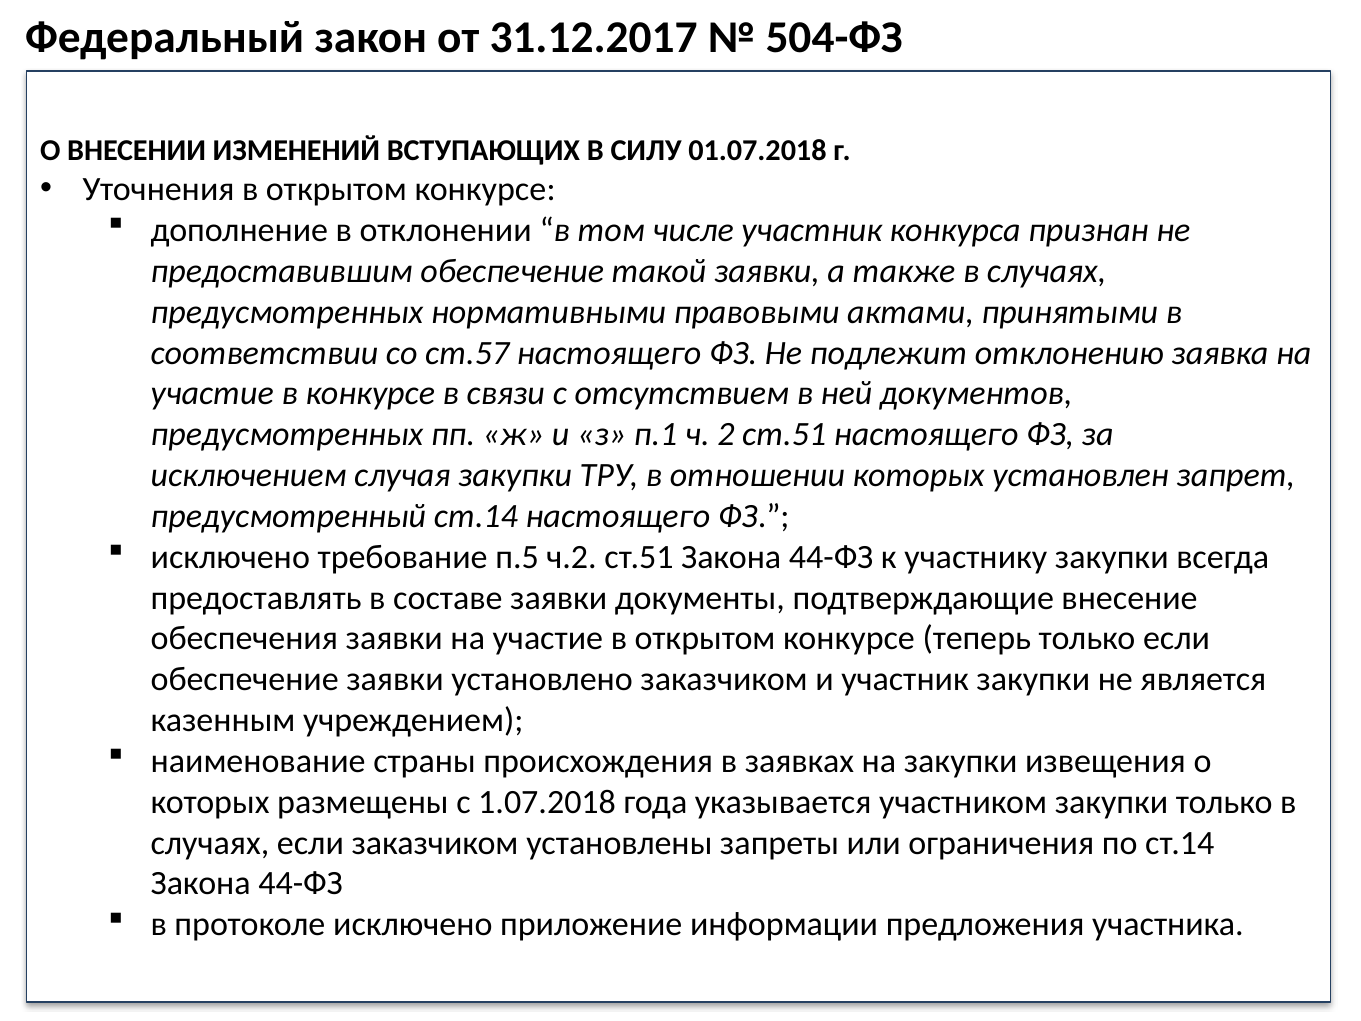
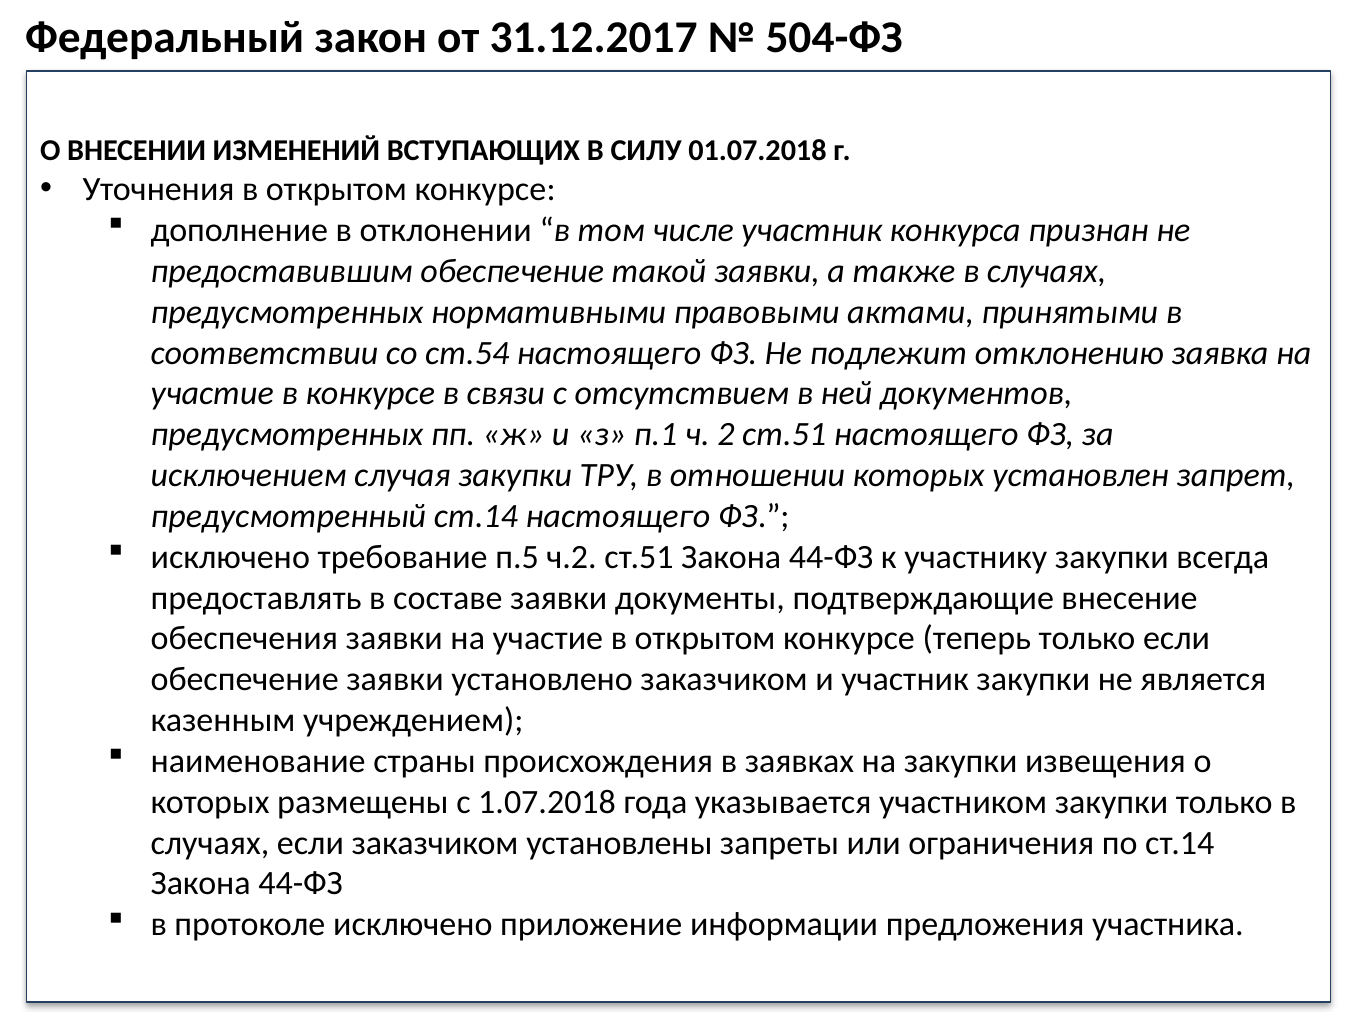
ст.57: ст.57 -> ст.54
